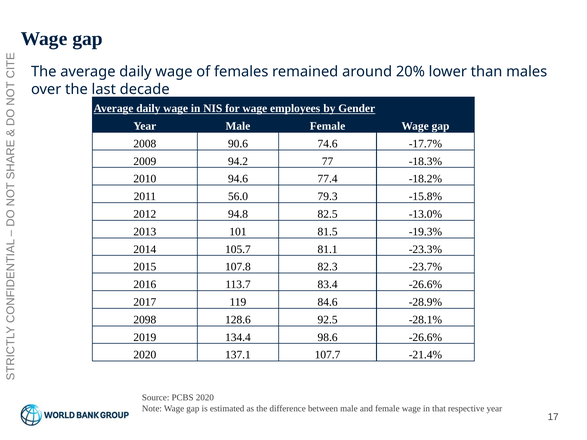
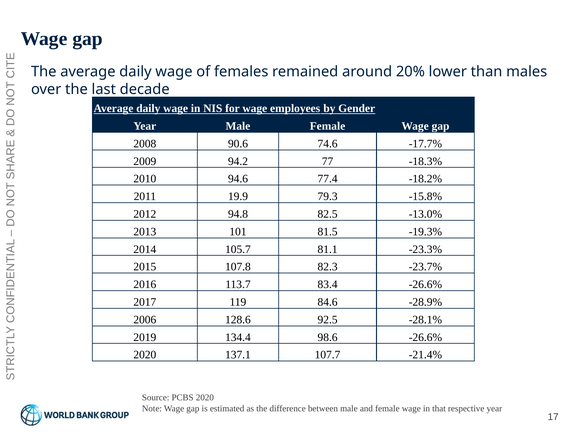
56.0: 56.0 -> 19.9
2098: 2098 -> 2006
